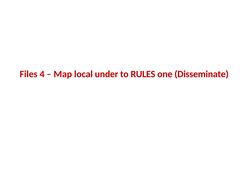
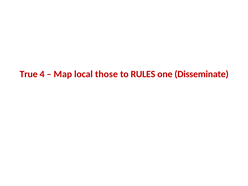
Files: Files -> True
under: under -> those
